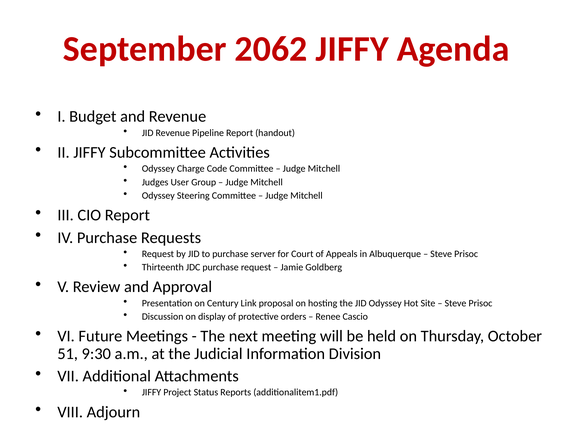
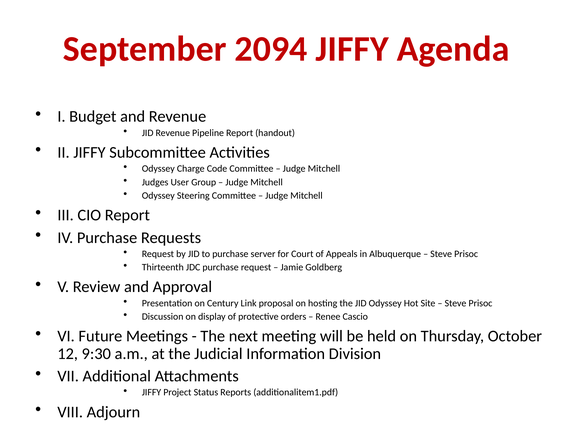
2062: 2062 -> 2094
51: 51 -> 12
